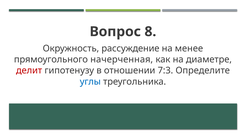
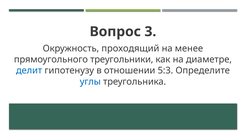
8: 8 -> 3
рассуждение: рассуждение -> проходящий
начерченная: начерченная -> треугольники
делит colour: red -> blue
7:3: 7:3 -> 5:3
